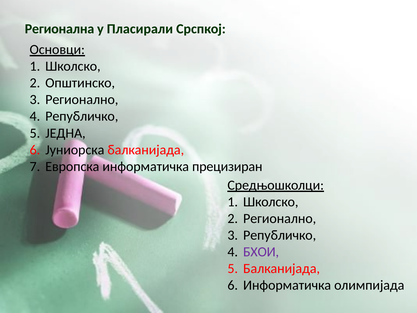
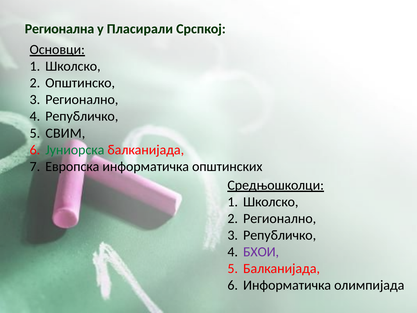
ЈЕДНА: ЈЕДНА -> СВИМ
Јуниорска colour: black -> green
прецизиран: прецизиран -> општинских
